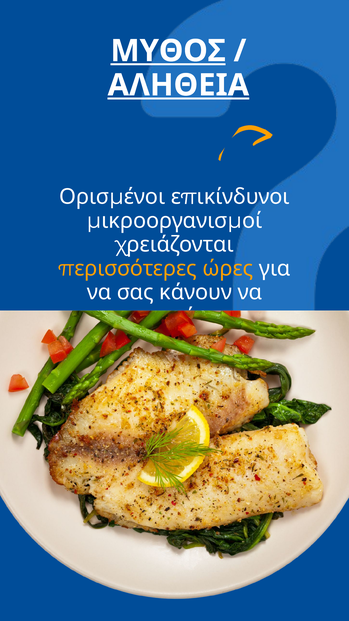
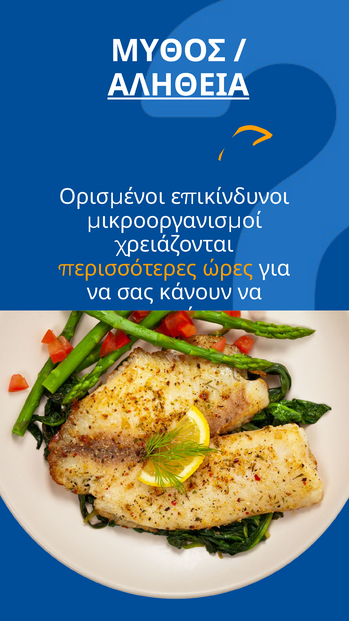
ΜΥΘΟΣ underline: present -> none
